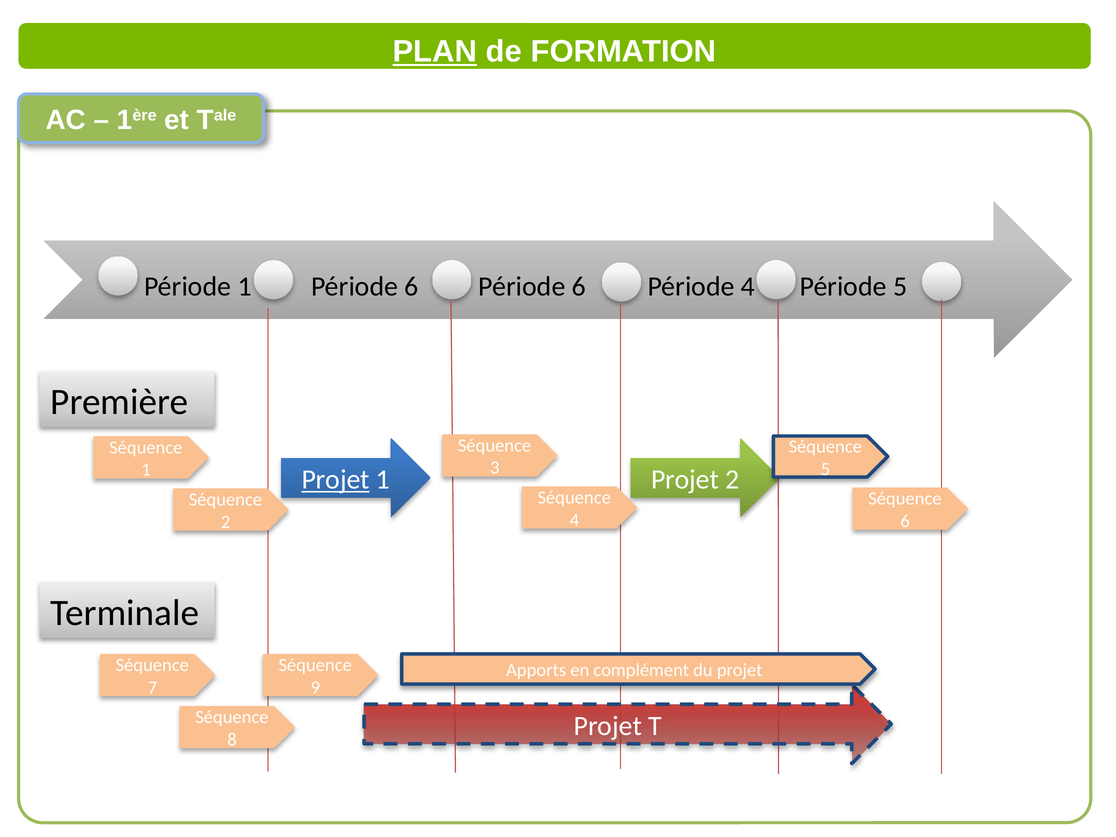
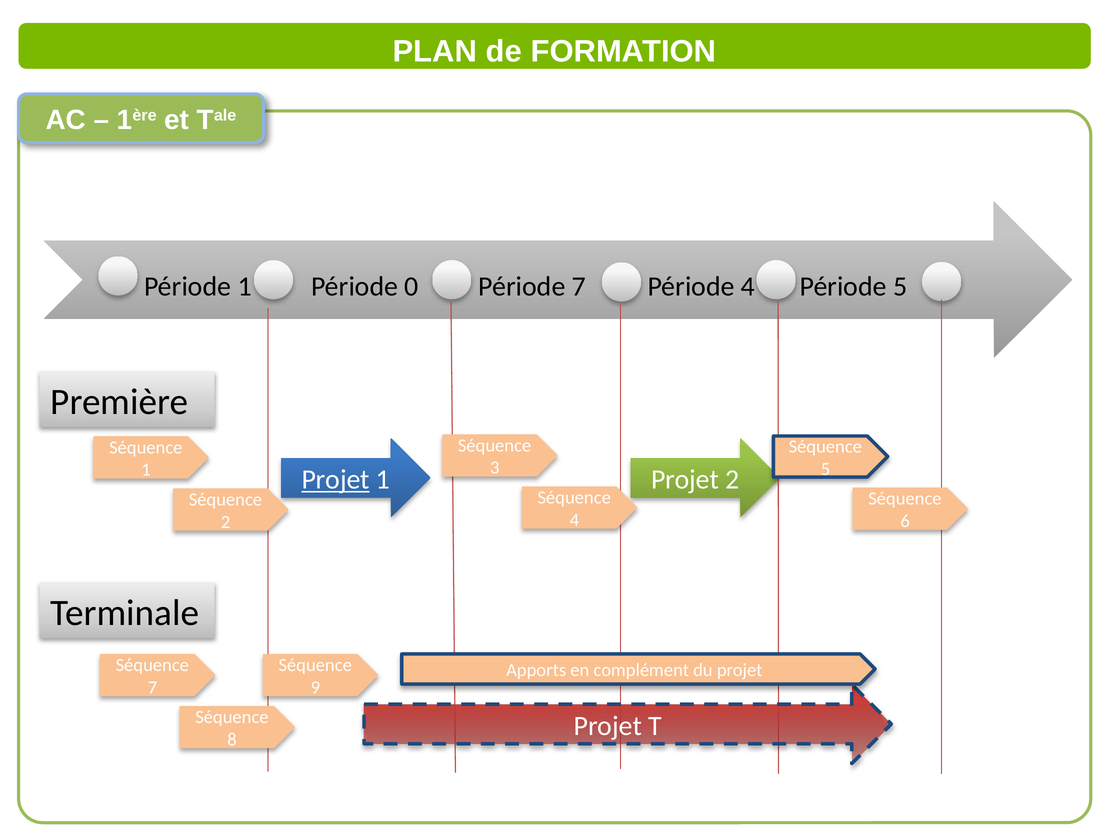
PLAN underline: present -> none
1 Période 6: 6 -> 0
6 at (579, 287): 6 -> 7
